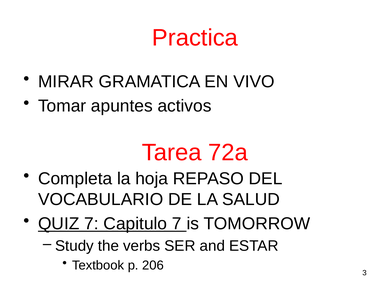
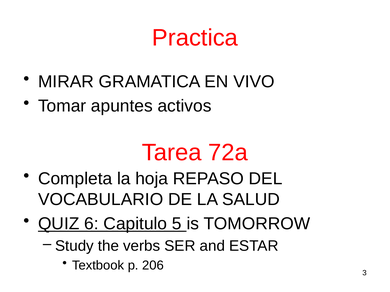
QUIZ 7: 7 -> 6
Capitulo 7: 7 -> 5
